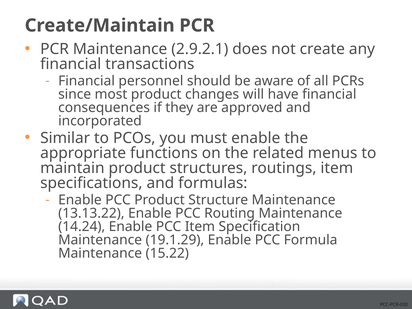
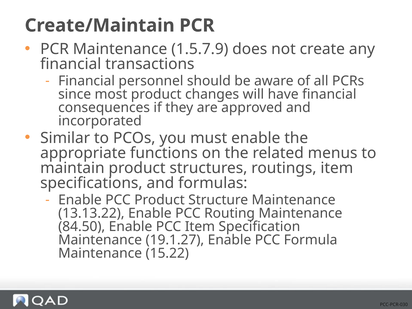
2.9.2.1: 2.9.2.1 -> 1.5.7.9
14.24: 14.24 -> 84.50
19.1.29: 19.1.29 -> 19.1.27
